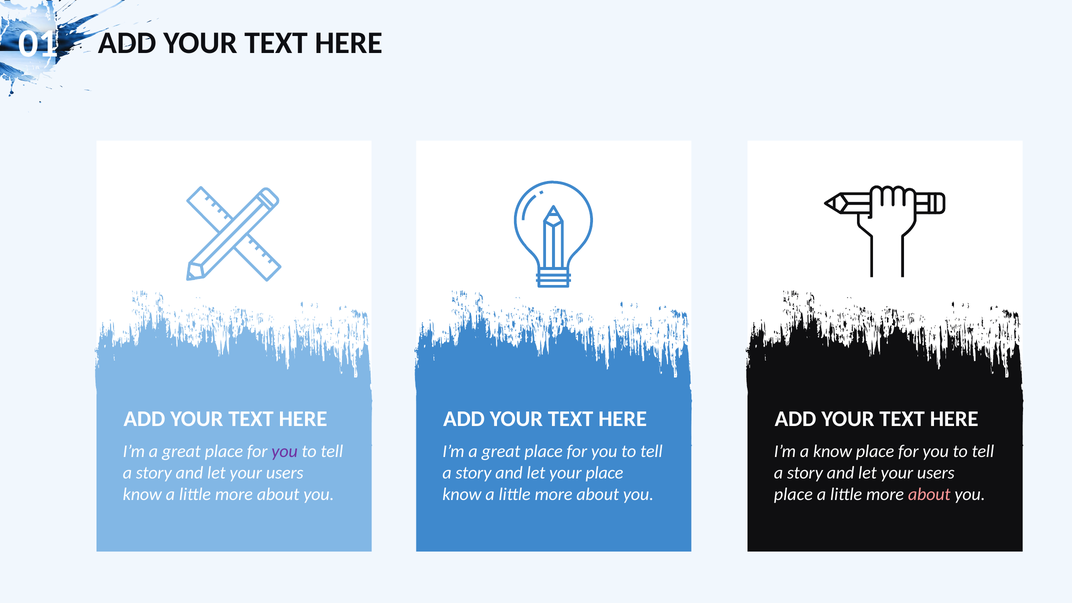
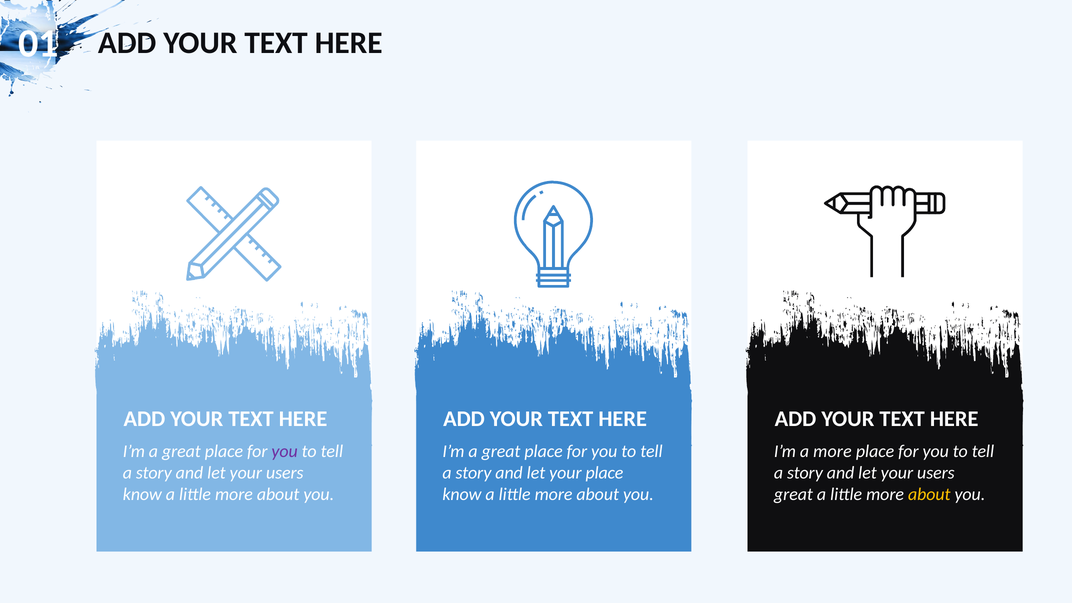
a know: know -> more
place at (793, 494): place -> great
about at (929, 494) colour: pink -> yellow
